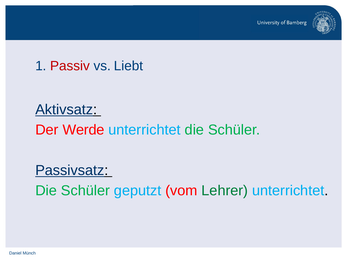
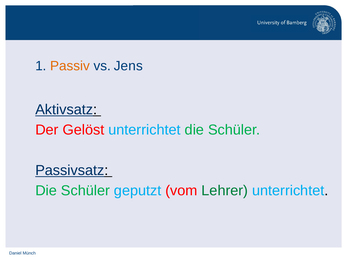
Passiv colour: red -> orange
Liebt: Liebt -> Jens
Werde: Werde -> Gelöst
